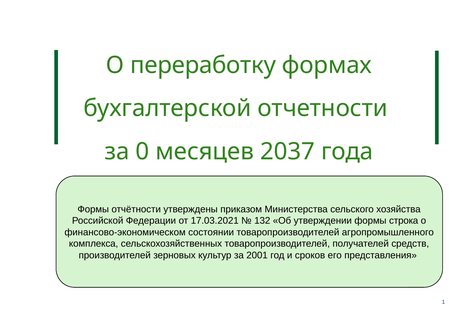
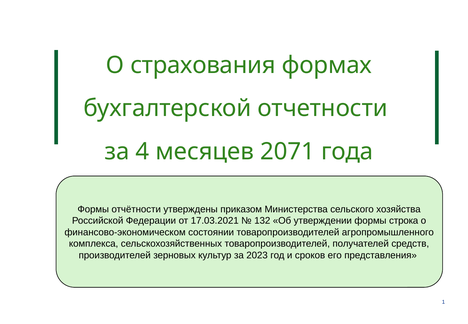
переработку: переработку -> страхования
0: 0 -> 4
2037: 2037 -> 2071
2001: 2001 -> 2023
